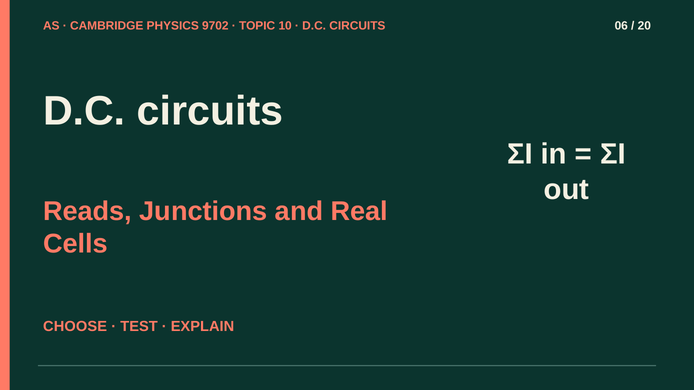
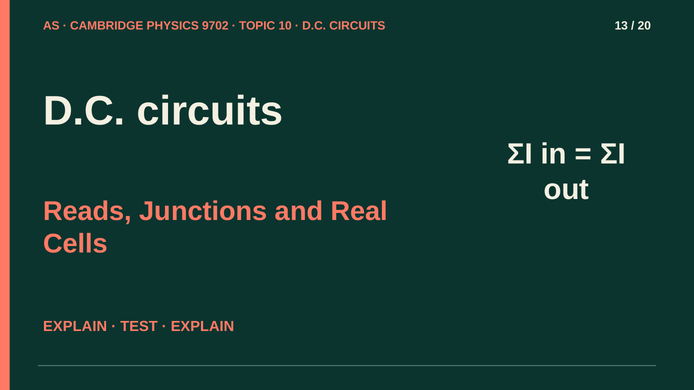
06: 06 -> 13
CHOOSE at (75, 327): CHOOSE -> EXPLAIN
